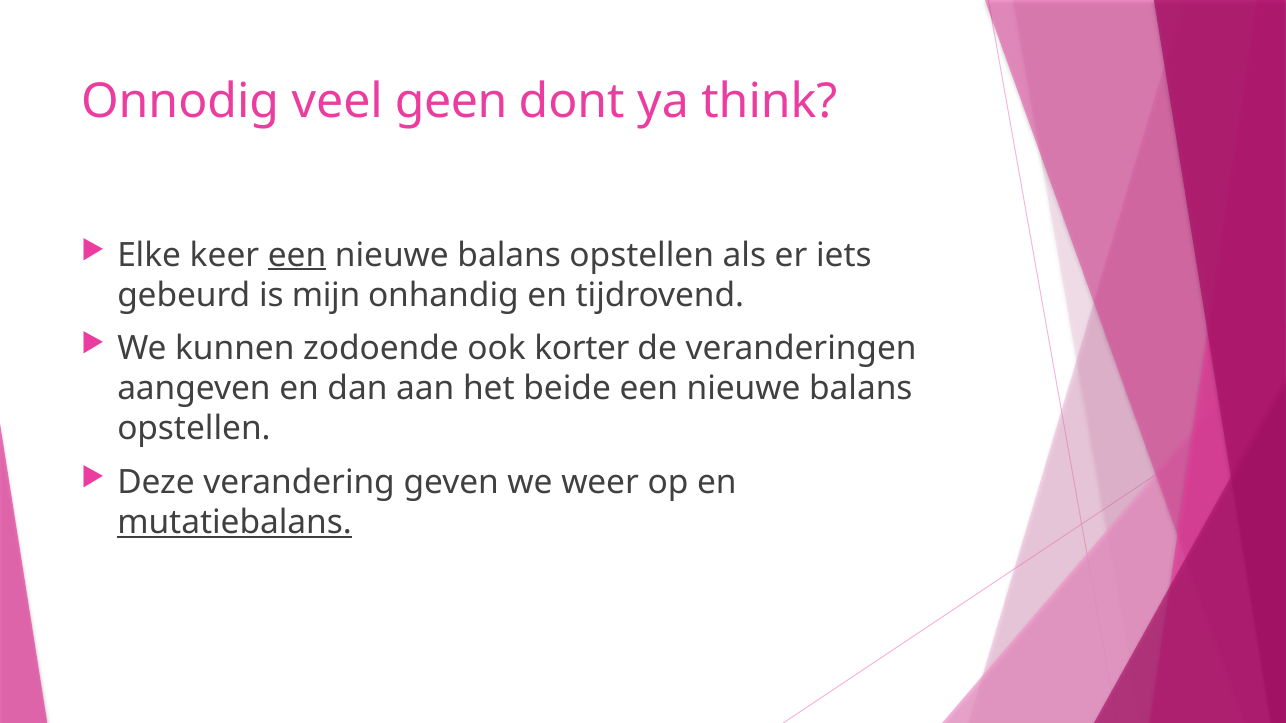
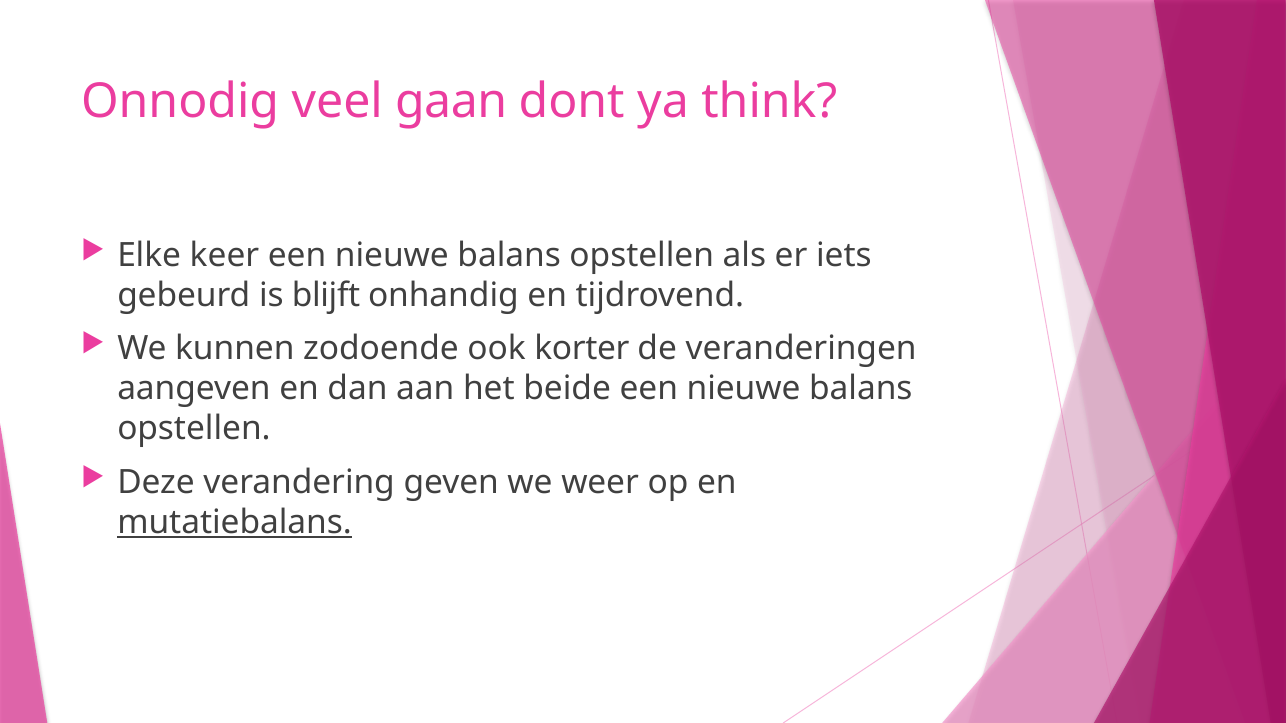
geen: geen -> gaan
een at (297, 255) underline: present -> none
mijn: mijn -> blijft
